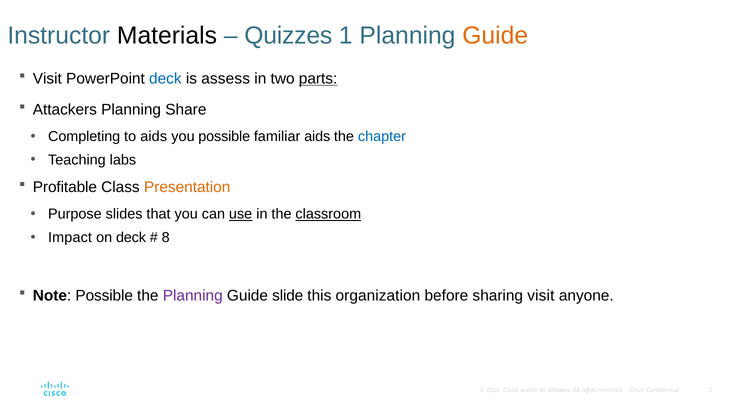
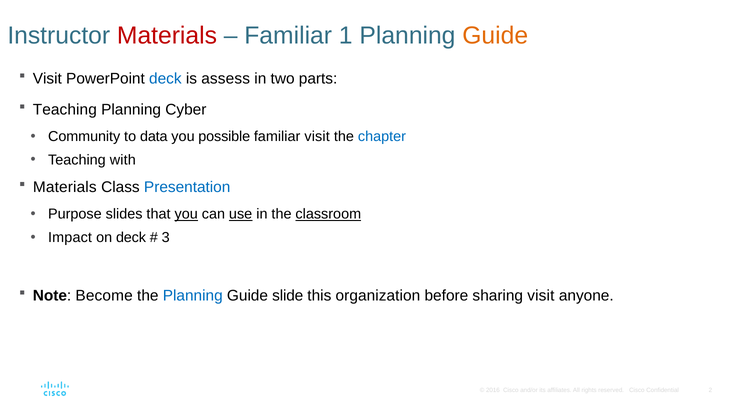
Materials at (167, 36) colour: black -> red
Quizzes at (288, 36): Quizzes -> Familiar
parts underline: present -> none
Attackers at (65, 110): Attackers -> Teaching
Share: Share -> Cyber
Completing: Completing -> Community
to aids: aids -> data
familiar aids: aids -> visit
labs: labs -> with
Profitable at (65, 187): Profitable -> Materials
Presentation colour: orange -> blue
you at (186, 214) underline: none -> present
8: 8 -> 3
Note Possible: Possible -> Become
Planning at (193, 296) colour: purple -> blue
